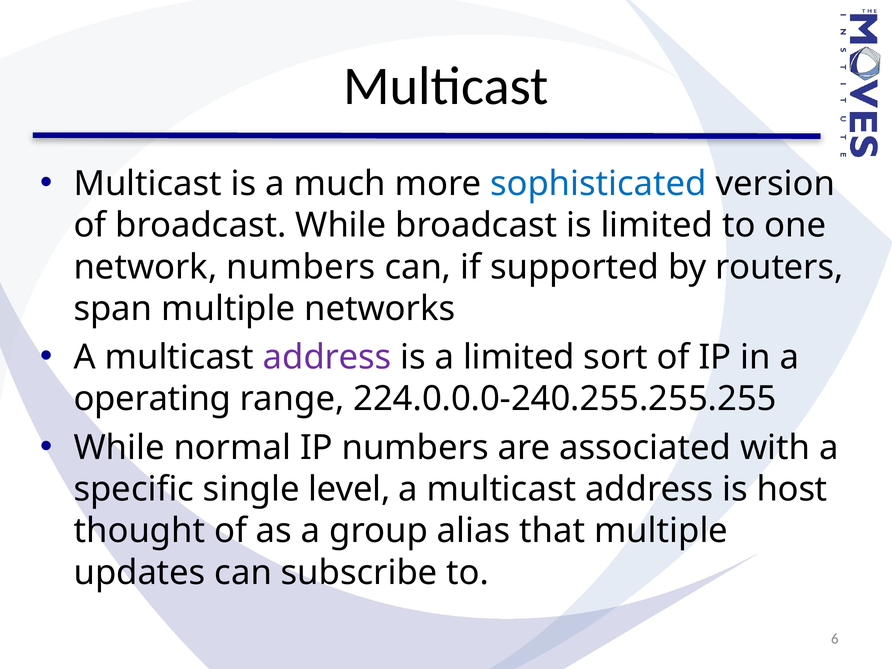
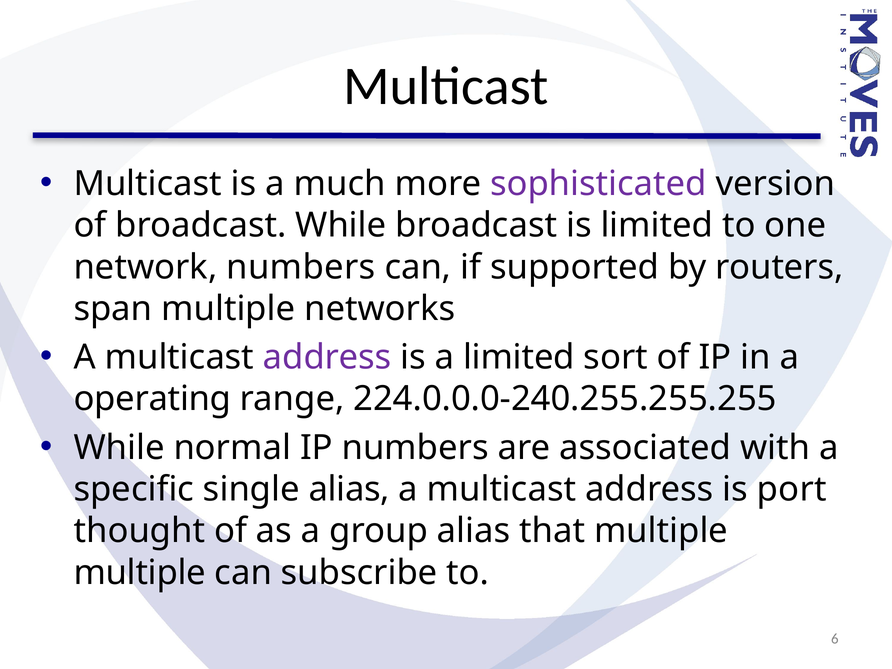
sophisticated colour: blue -> purple
single level: level -> alias
host: host -> port
updates at (140, 573): updates -> multiple
